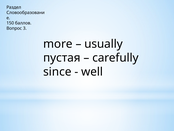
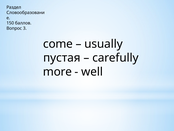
more: more -> come
since: since -> more
